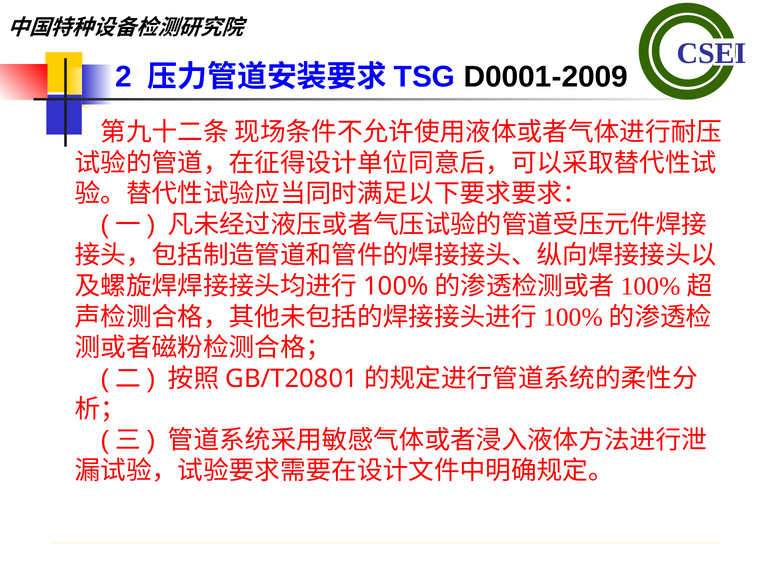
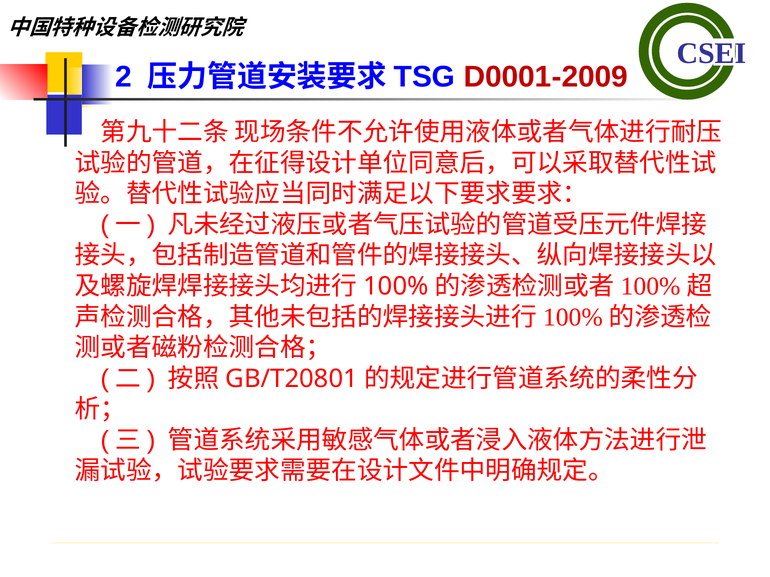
D0001-2009 colour: black -> red
